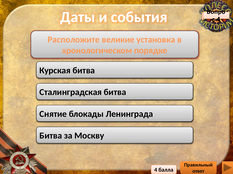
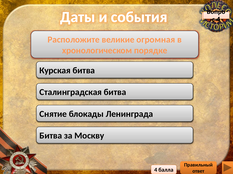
установка: установка -> огромная
